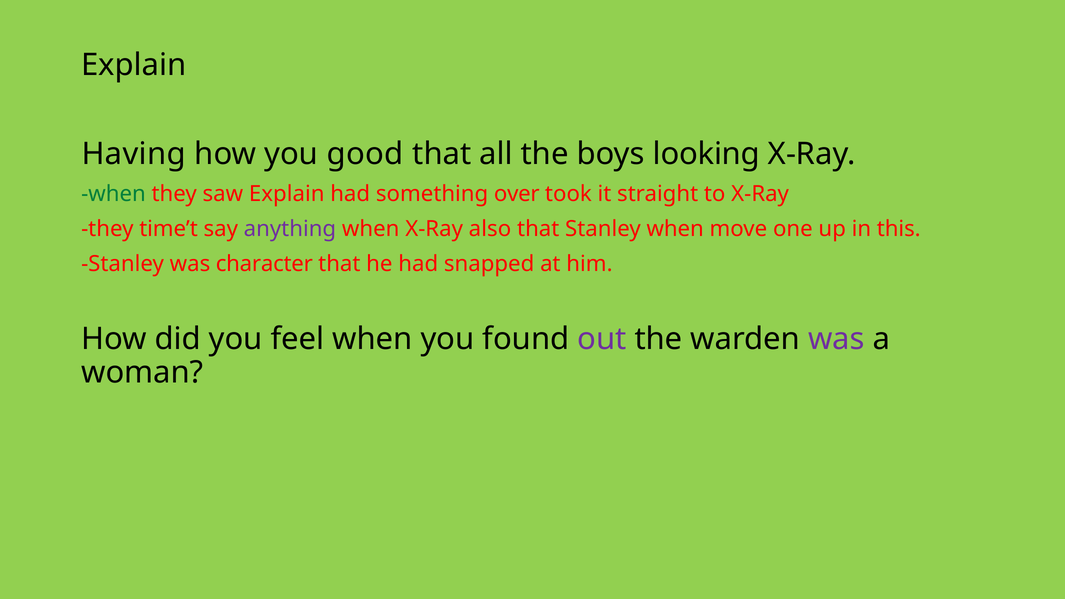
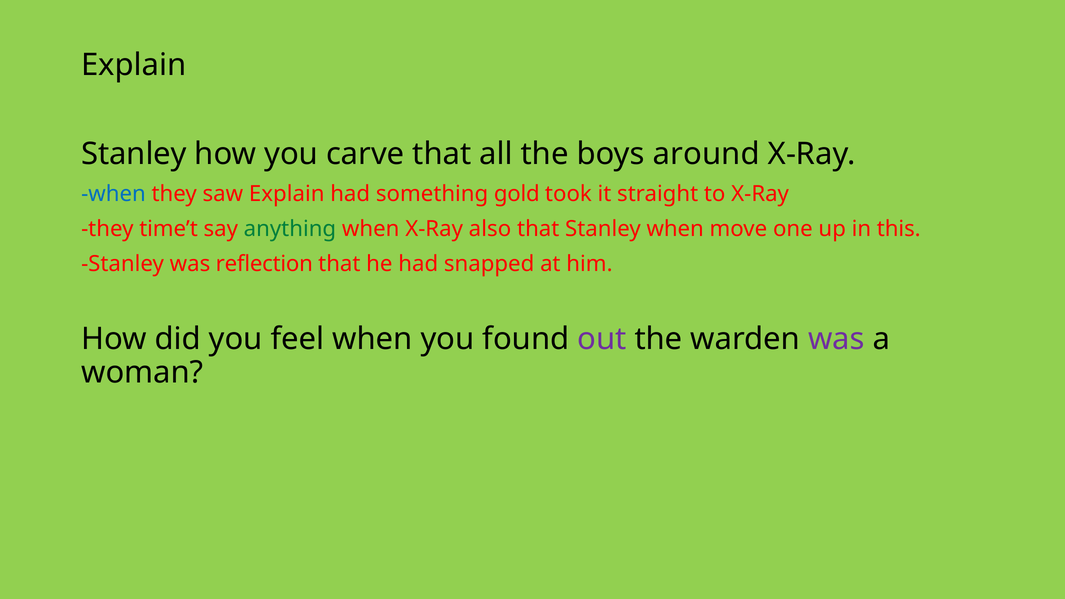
Having at (134, 154): Having -> Stanley
good: good -> carve
looking: looking -> around
when at (113, 194) colour: green -> blue
over: over -> gold
anything colour: purple -> green
character: character -> reflection
